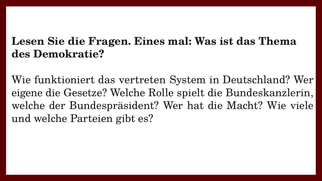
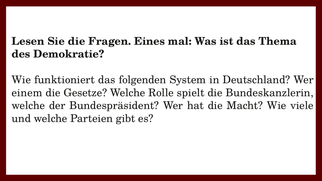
vertreten: vertreten -> folgenden
eigene: eigene -> einem
